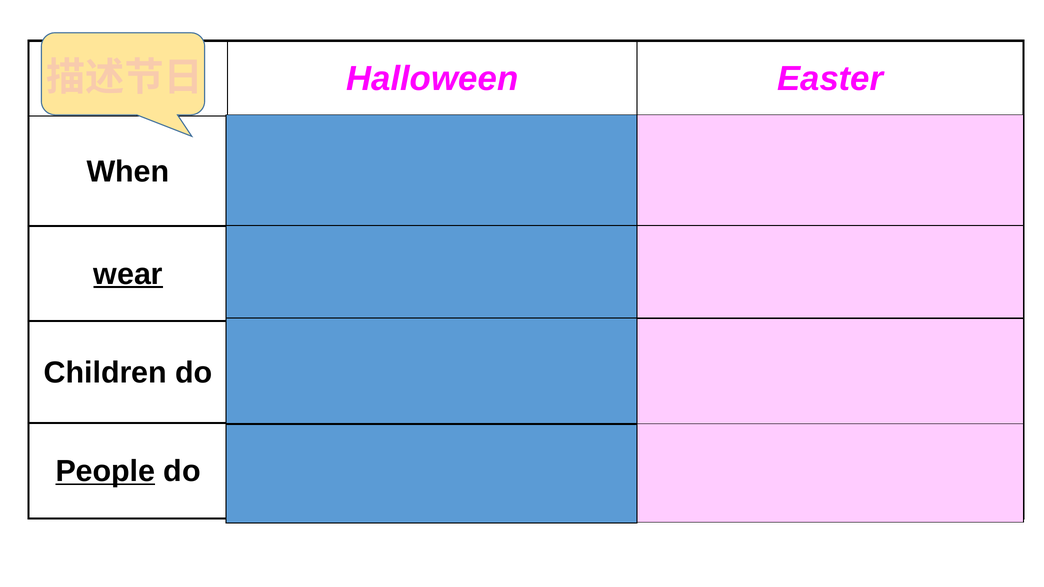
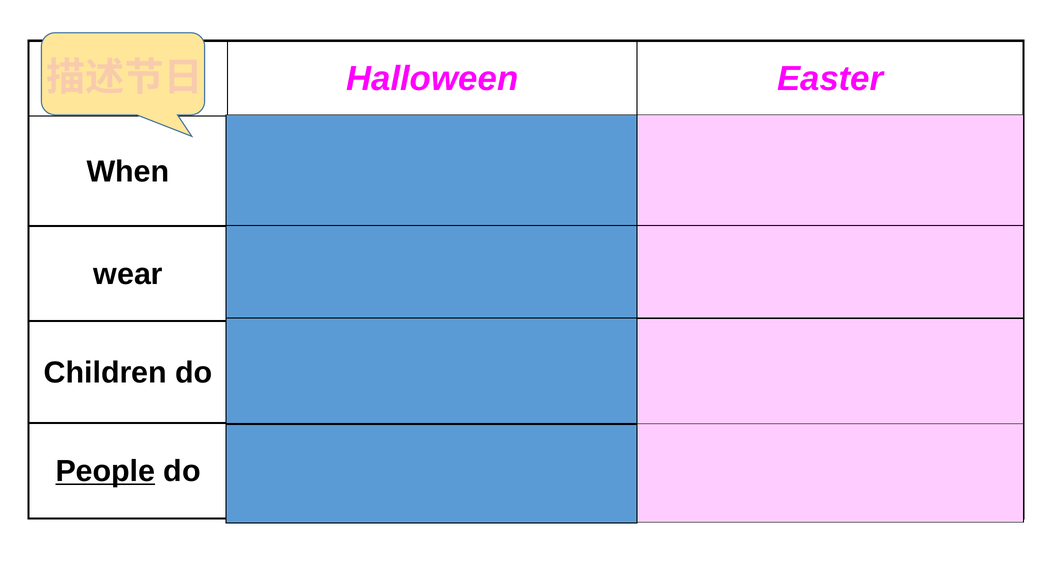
wear underline: present -> none
